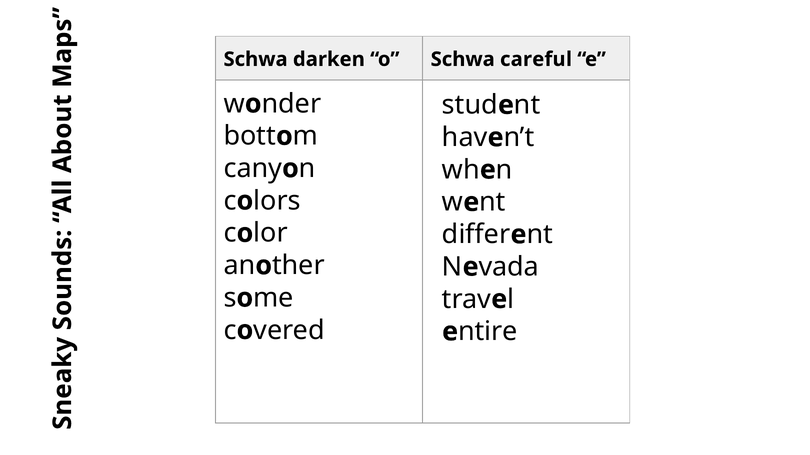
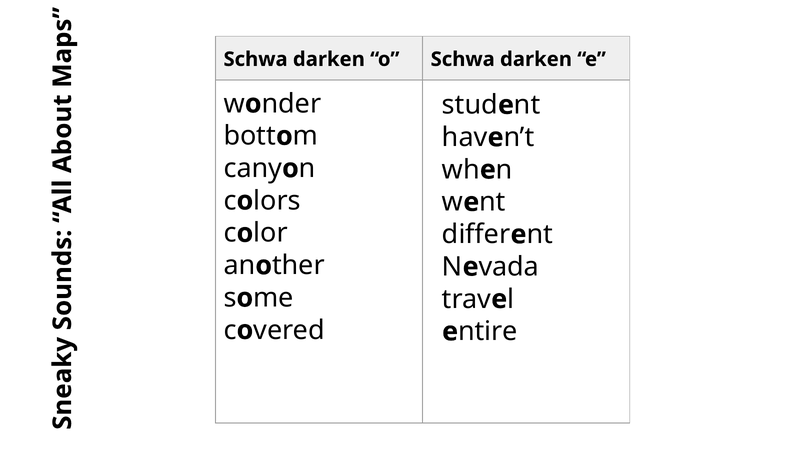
o Schwa careful: careful -> darken
